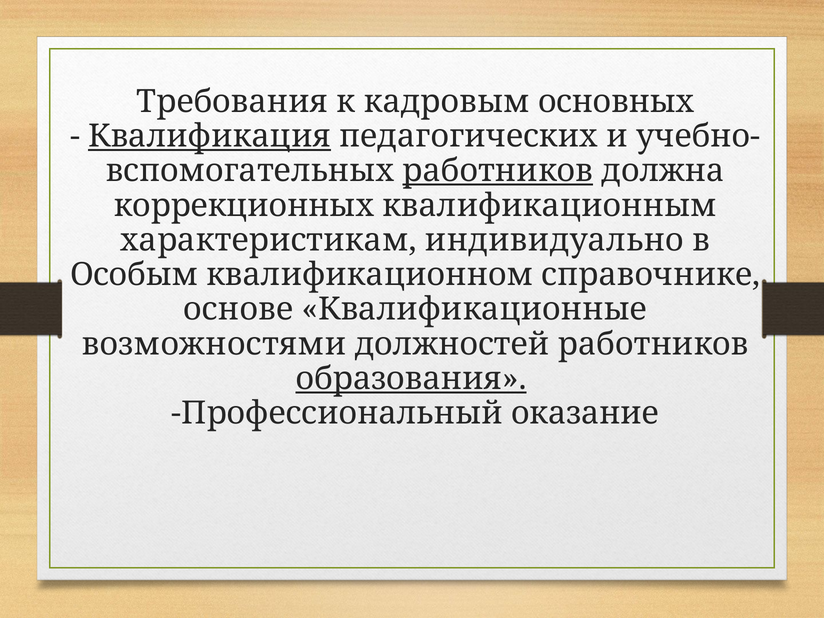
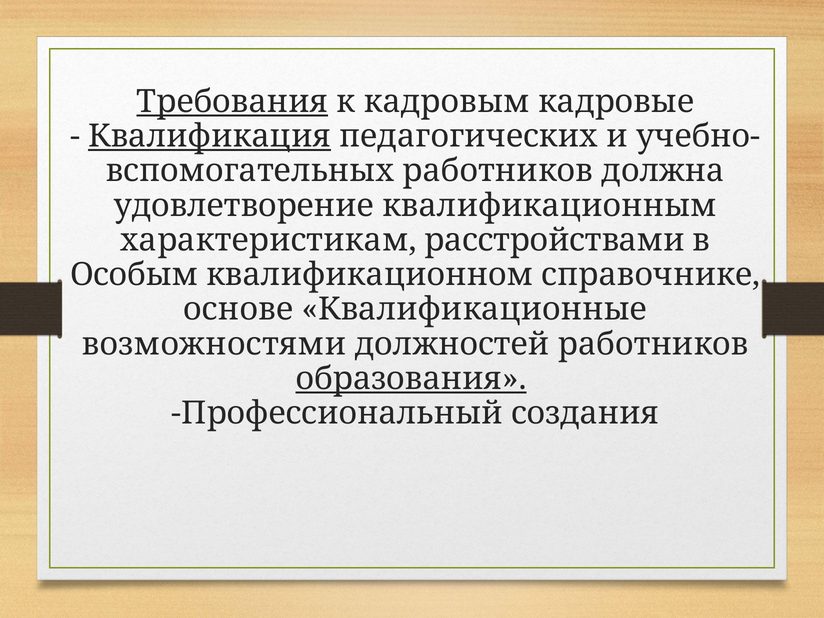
Требования underline: none -> present
основных: основных -> кадровые
работников at (498, 171) underline: present -> none
коррекционных: коррекционных -> удовлетворение
индивидуально: индивидуально -> расстройствами
оказание: оказание -> создания
